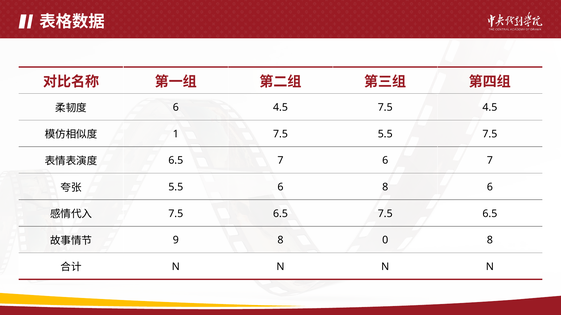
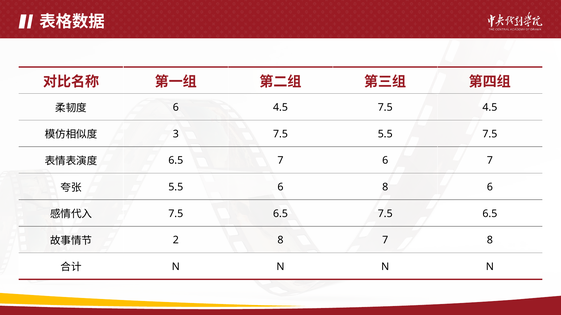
1: 1 -> 3
9: 9 -> 2
8 0: 0 -> 7
